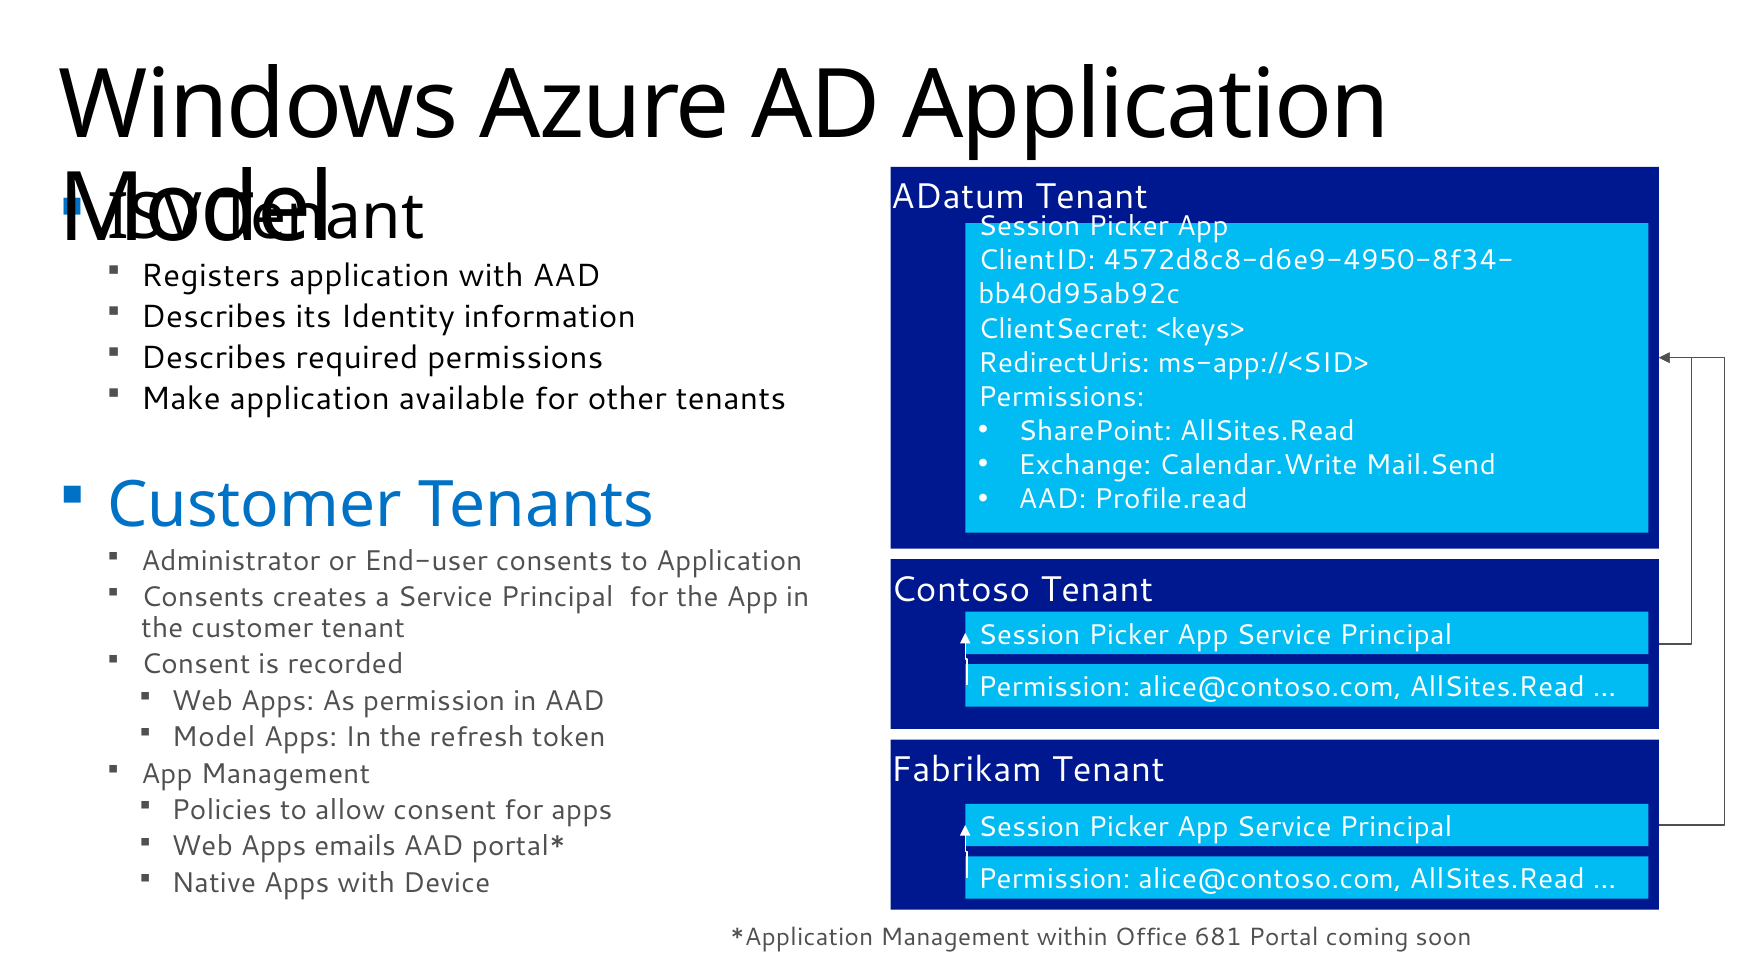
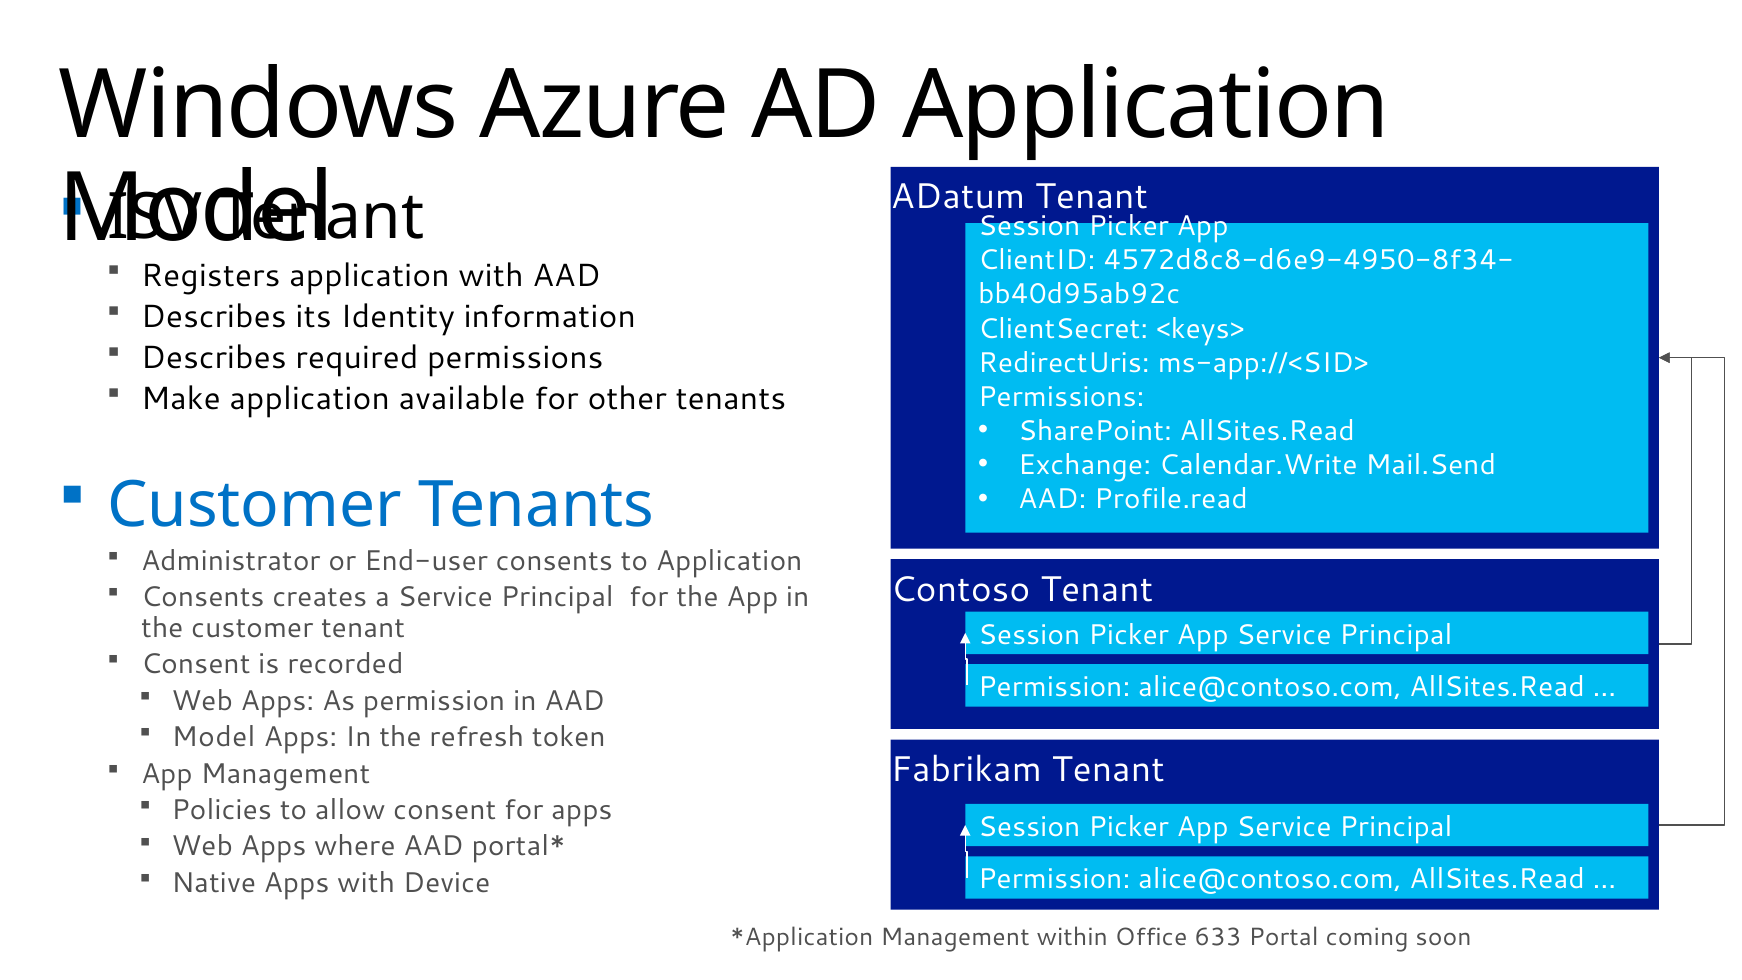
emails: emails -> where
681: 681 -> 633
